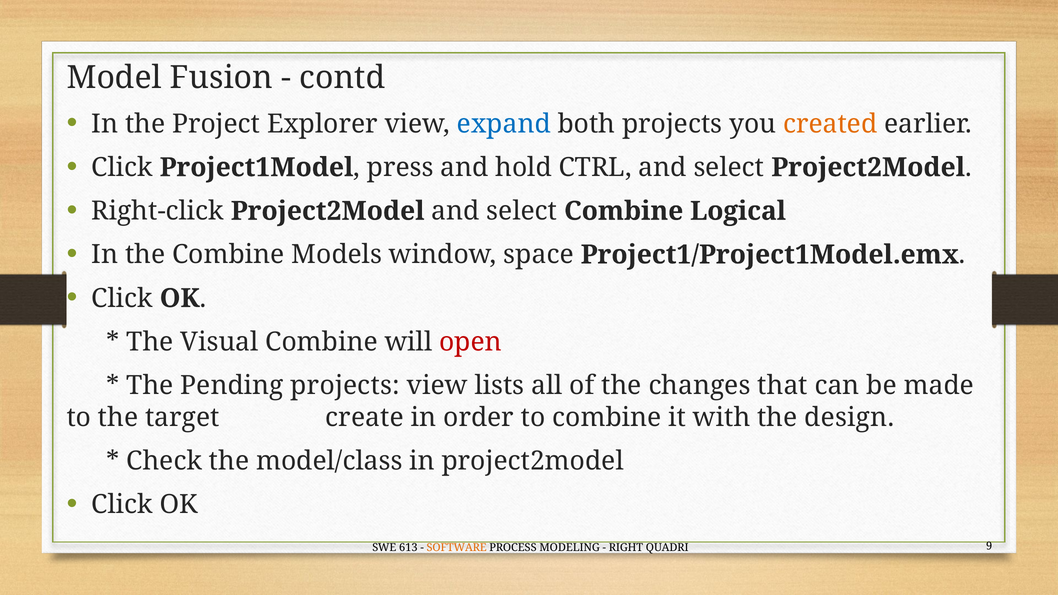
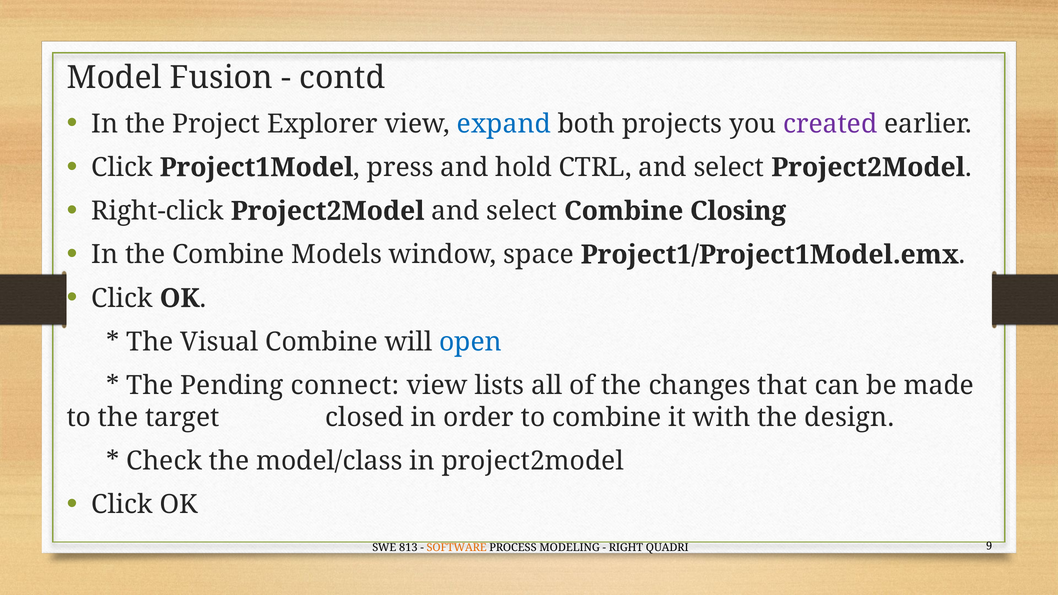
created colour: orange -> purple
Logical: Logical -> Closing
open colour: red -> blue
Pending projects: projects -> connect
create: create -> closed
613: 613 -> 813
